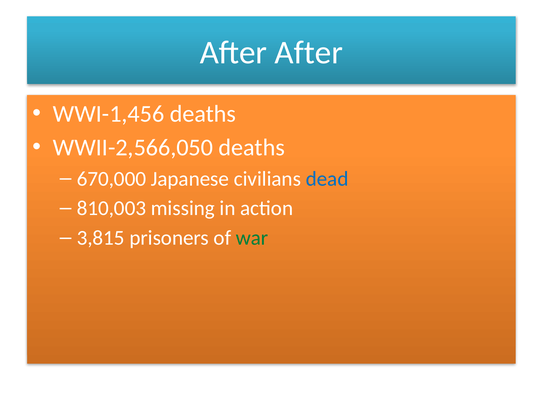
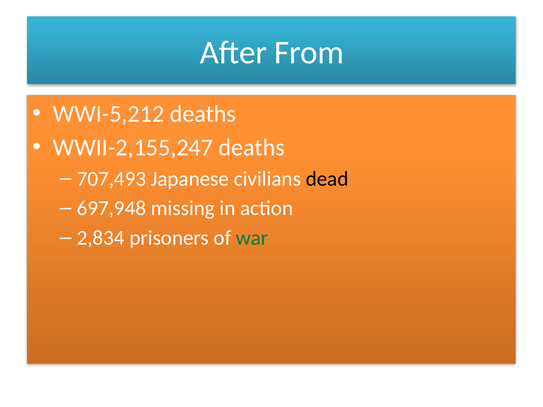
After After: After -> From
WWI-1,456: WWI-1,456 -> WWI-5,212
WWII-2,566,050: WWII-2,566,050 -> WWII-2,155,247
670,000: 670,000 -> 707,493
dead colour: blue -> black
810,003: 810,003 -> 697,948
3,815: 3,815 -> 2,834
